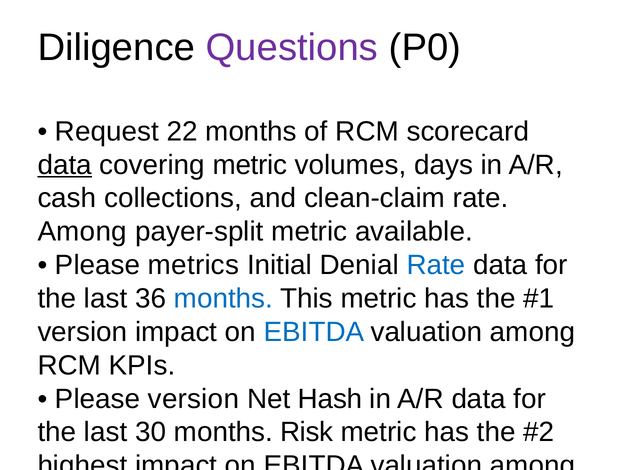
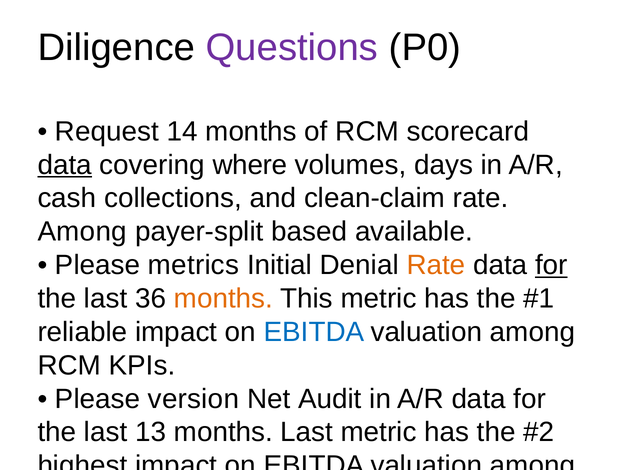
22: 22 -> 14
covering metric: metric -> where
payer-split metric: metric -> based
Rate at (436, 265) colour: blue -> orange
for at (551, 265) underline: none -> present
months at (223, 299) colour: blue -> orange
version at (82, 332): version -> reliable
Hash: Hash -> Audit
30: 30 -> 13
months Risk: Risk -> Last
